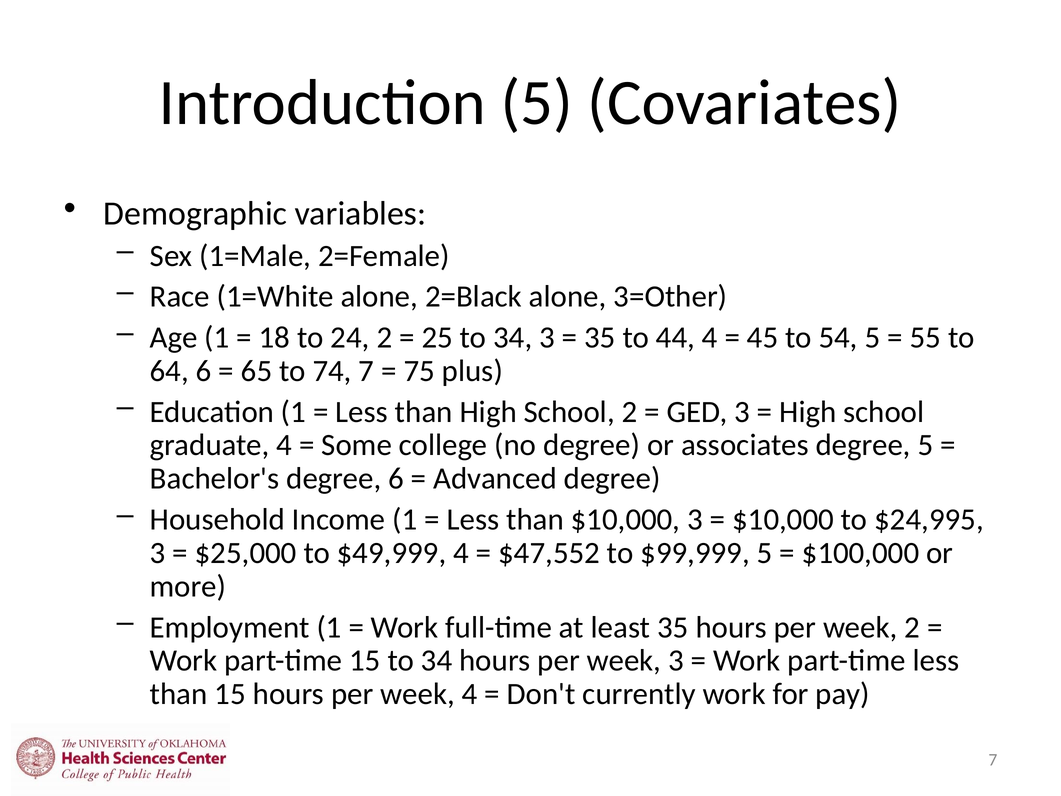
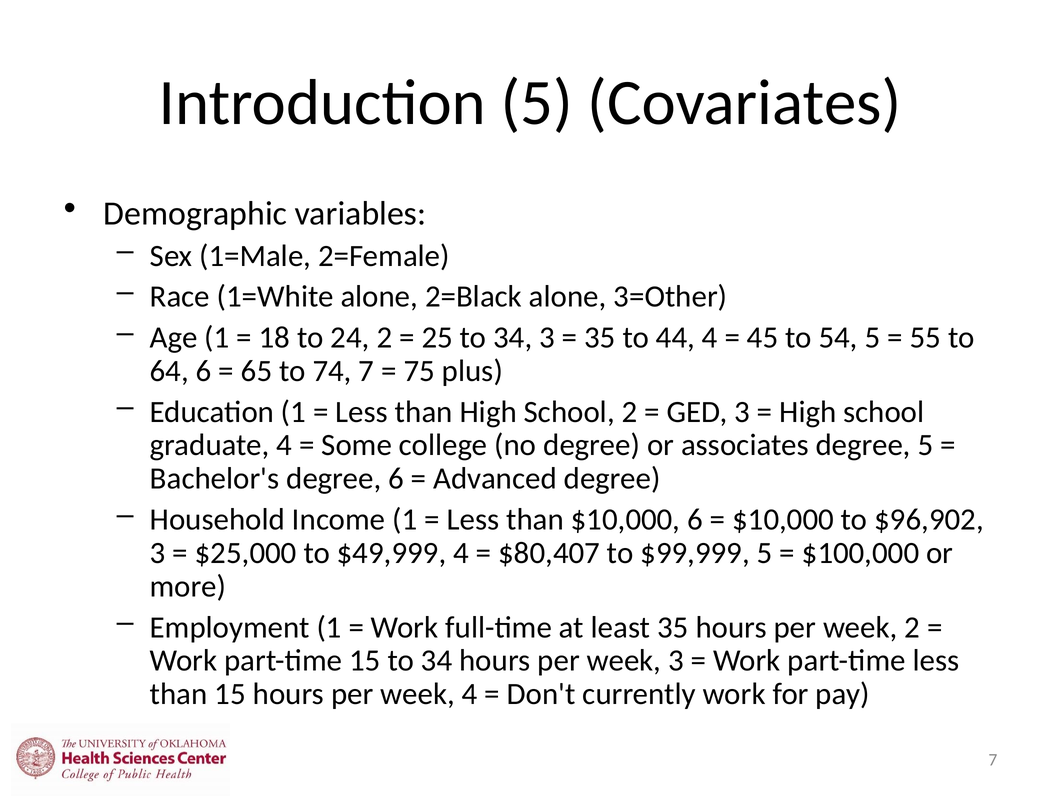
$10,000 3: 3 -> 6
$24,995: $24,995 -> $96,902
$47,552: $47,552 -> $80,407
